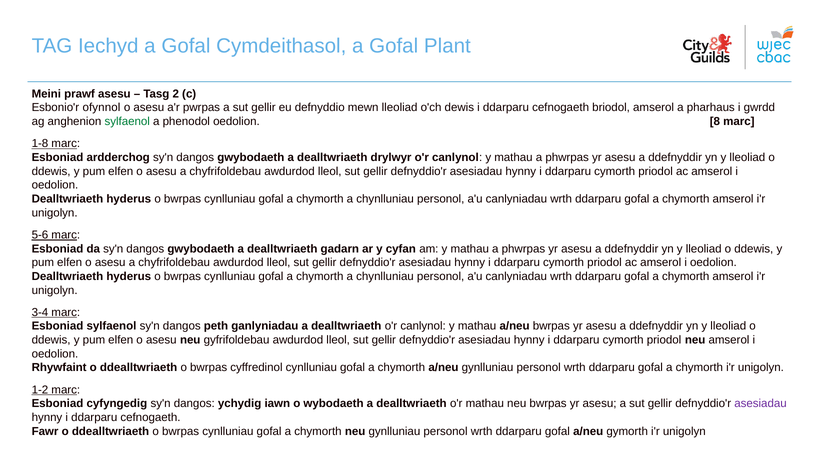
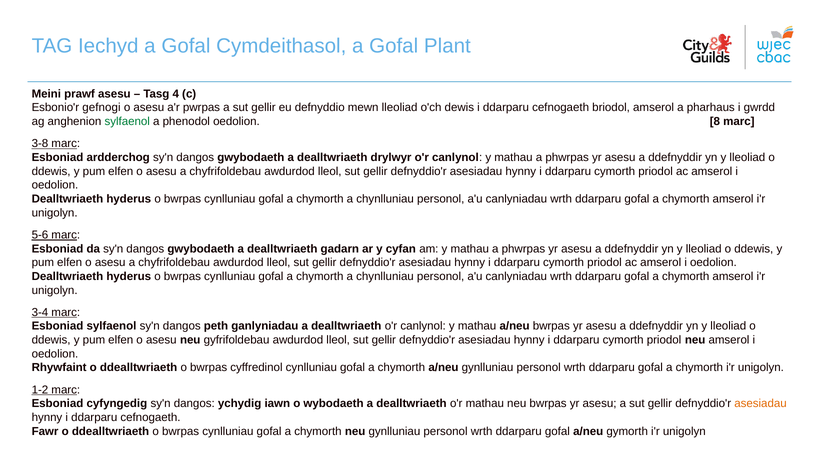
2: 2 -> 4
ofynnol: ofynnol -> gefnogi
1-8: 1-8 -> 3-8
asesiadau at (760, 404) colour: purple -> orange
